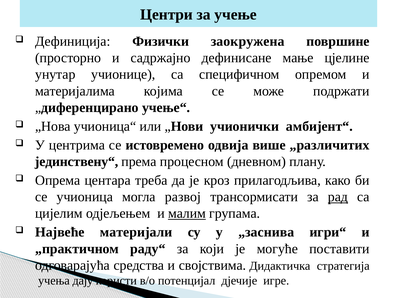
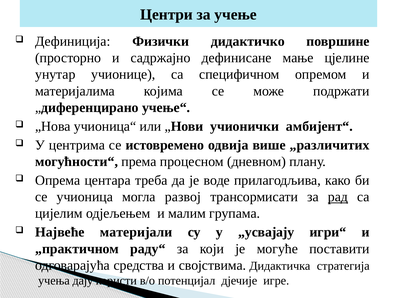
заокружена: заокружена -> дидактичко
јединствену“: јединствену“ -> могућности“
кроз: кроз -> воде
малим underline: present -> none
„заснива: „заснива -> „усвајају
